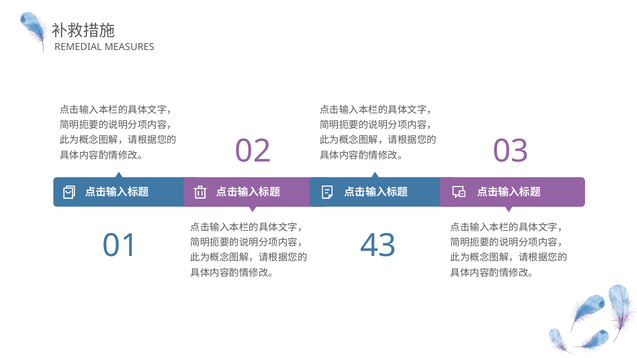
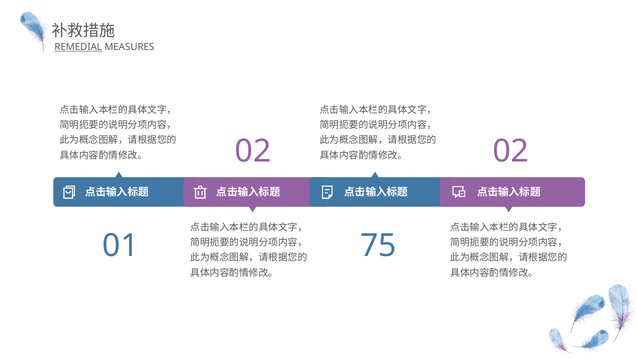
REMEDIAL underline: none -> present
02 03: 03 -> 02
43: 43 -> 75
